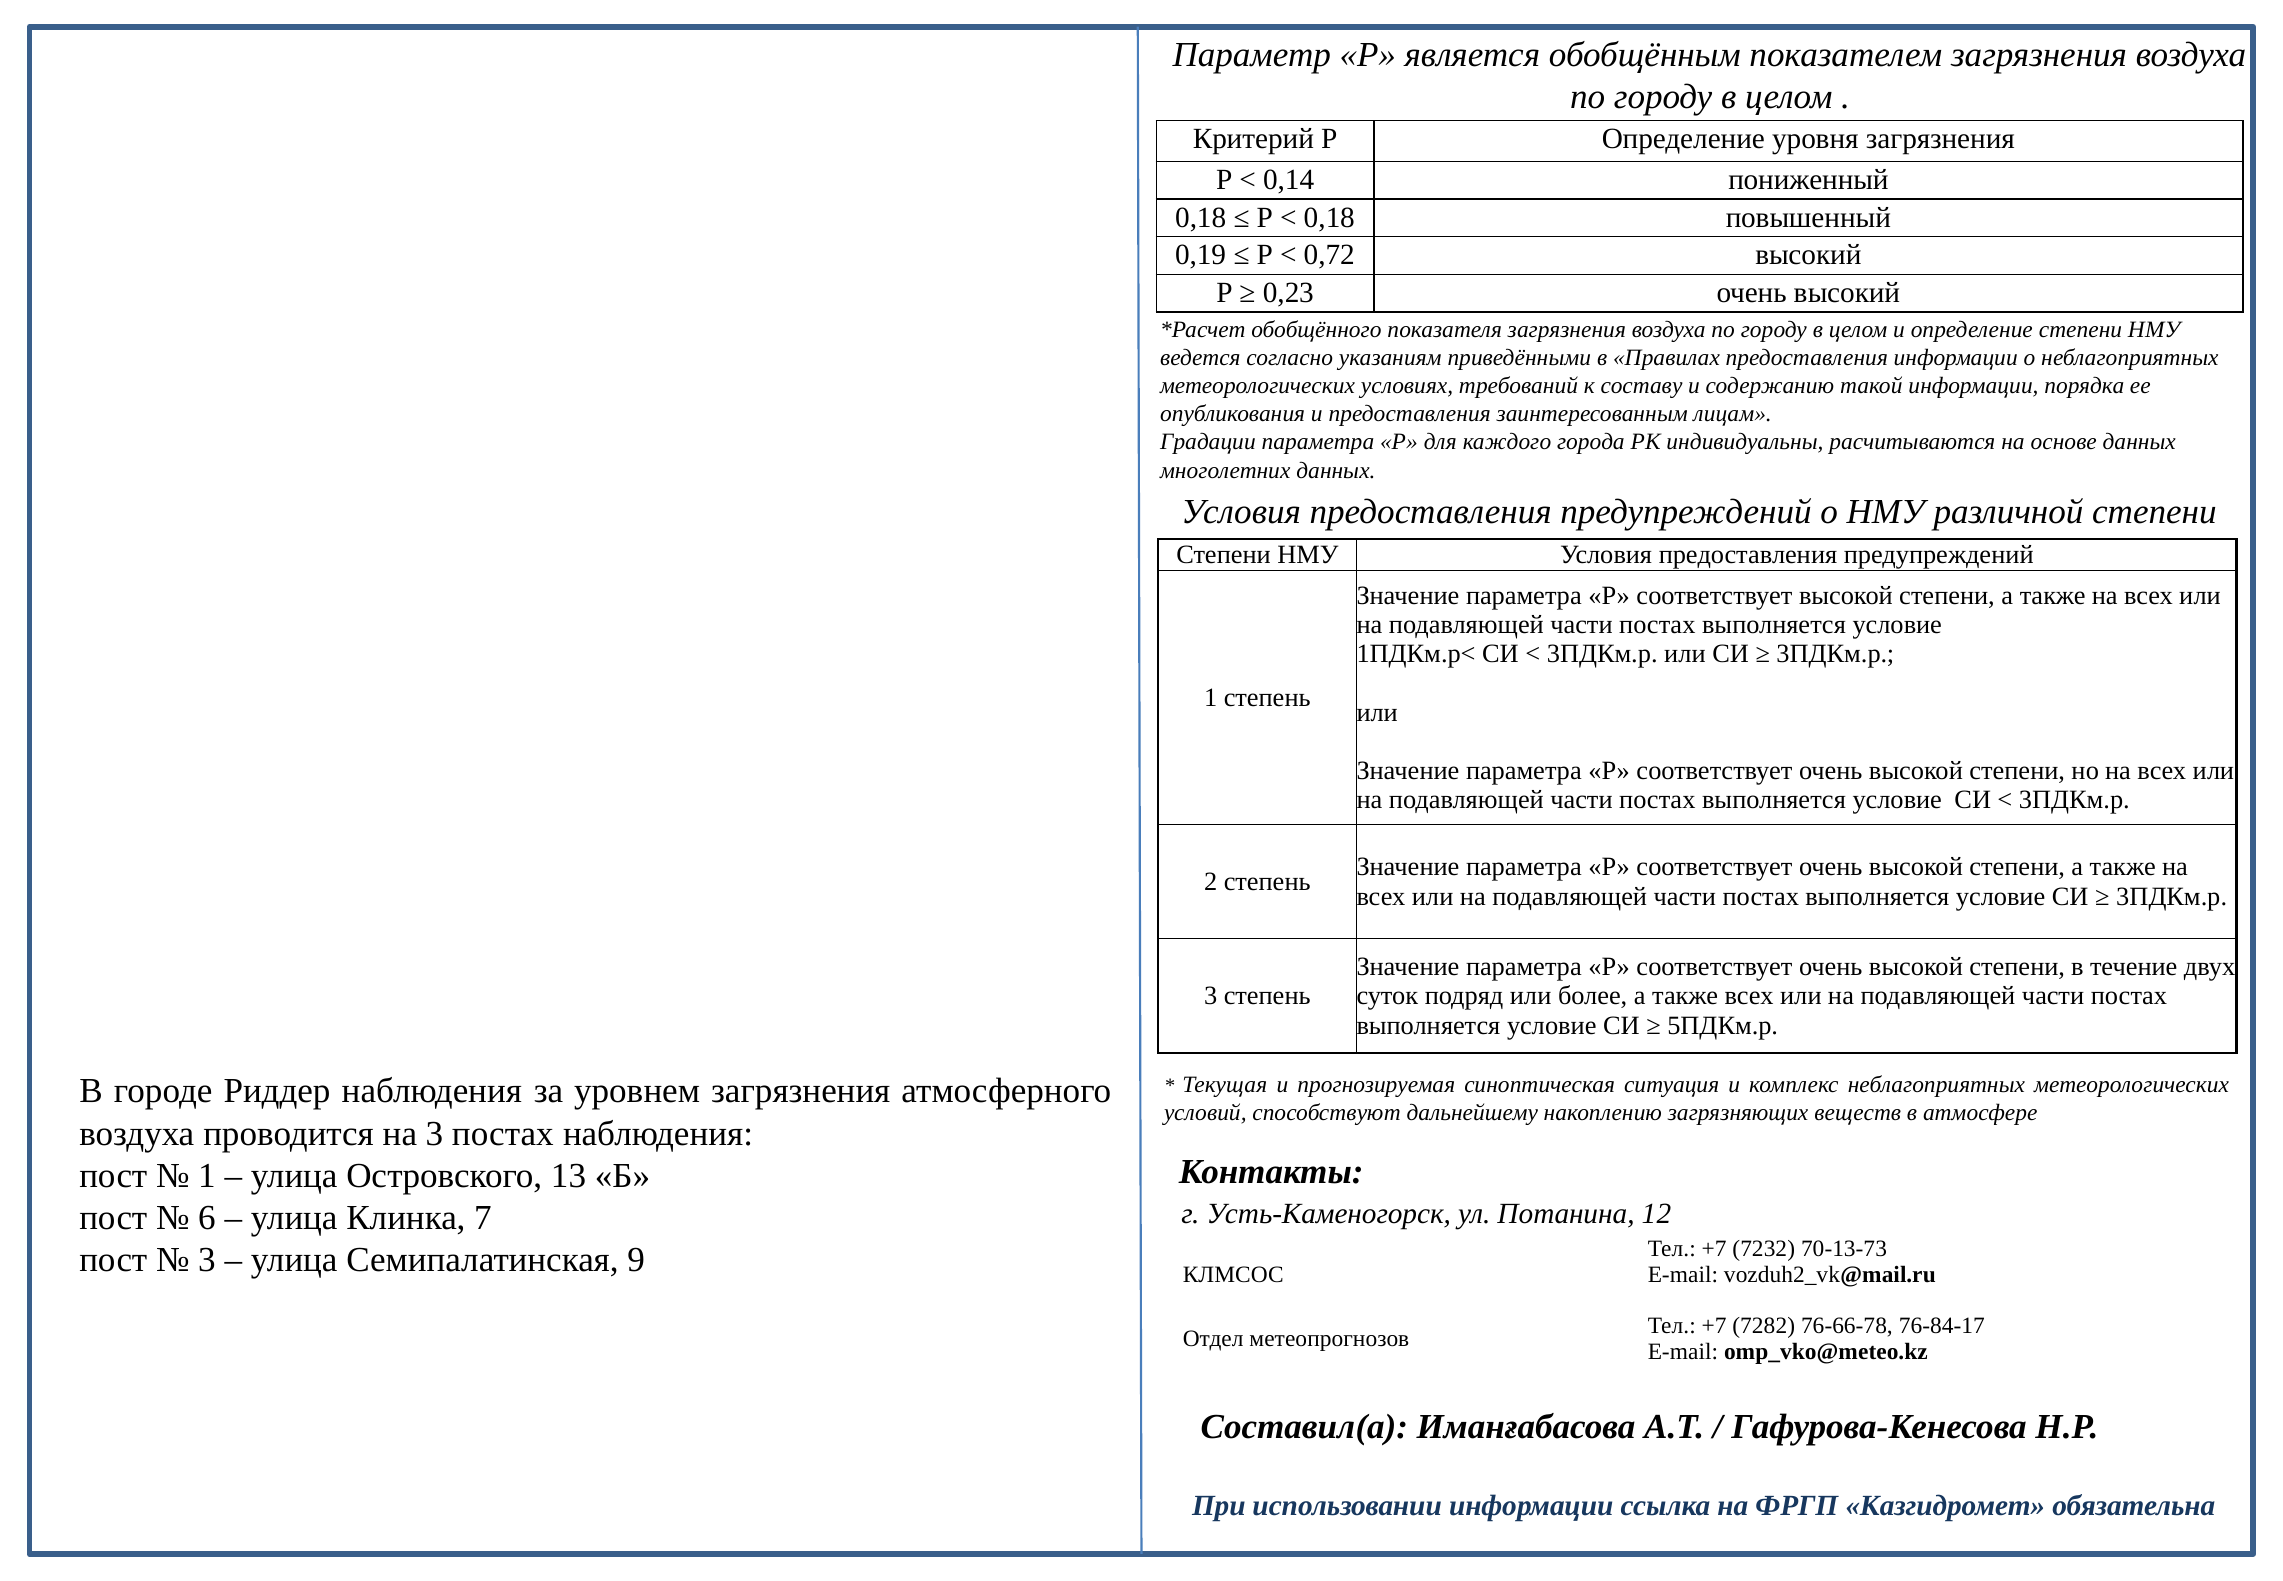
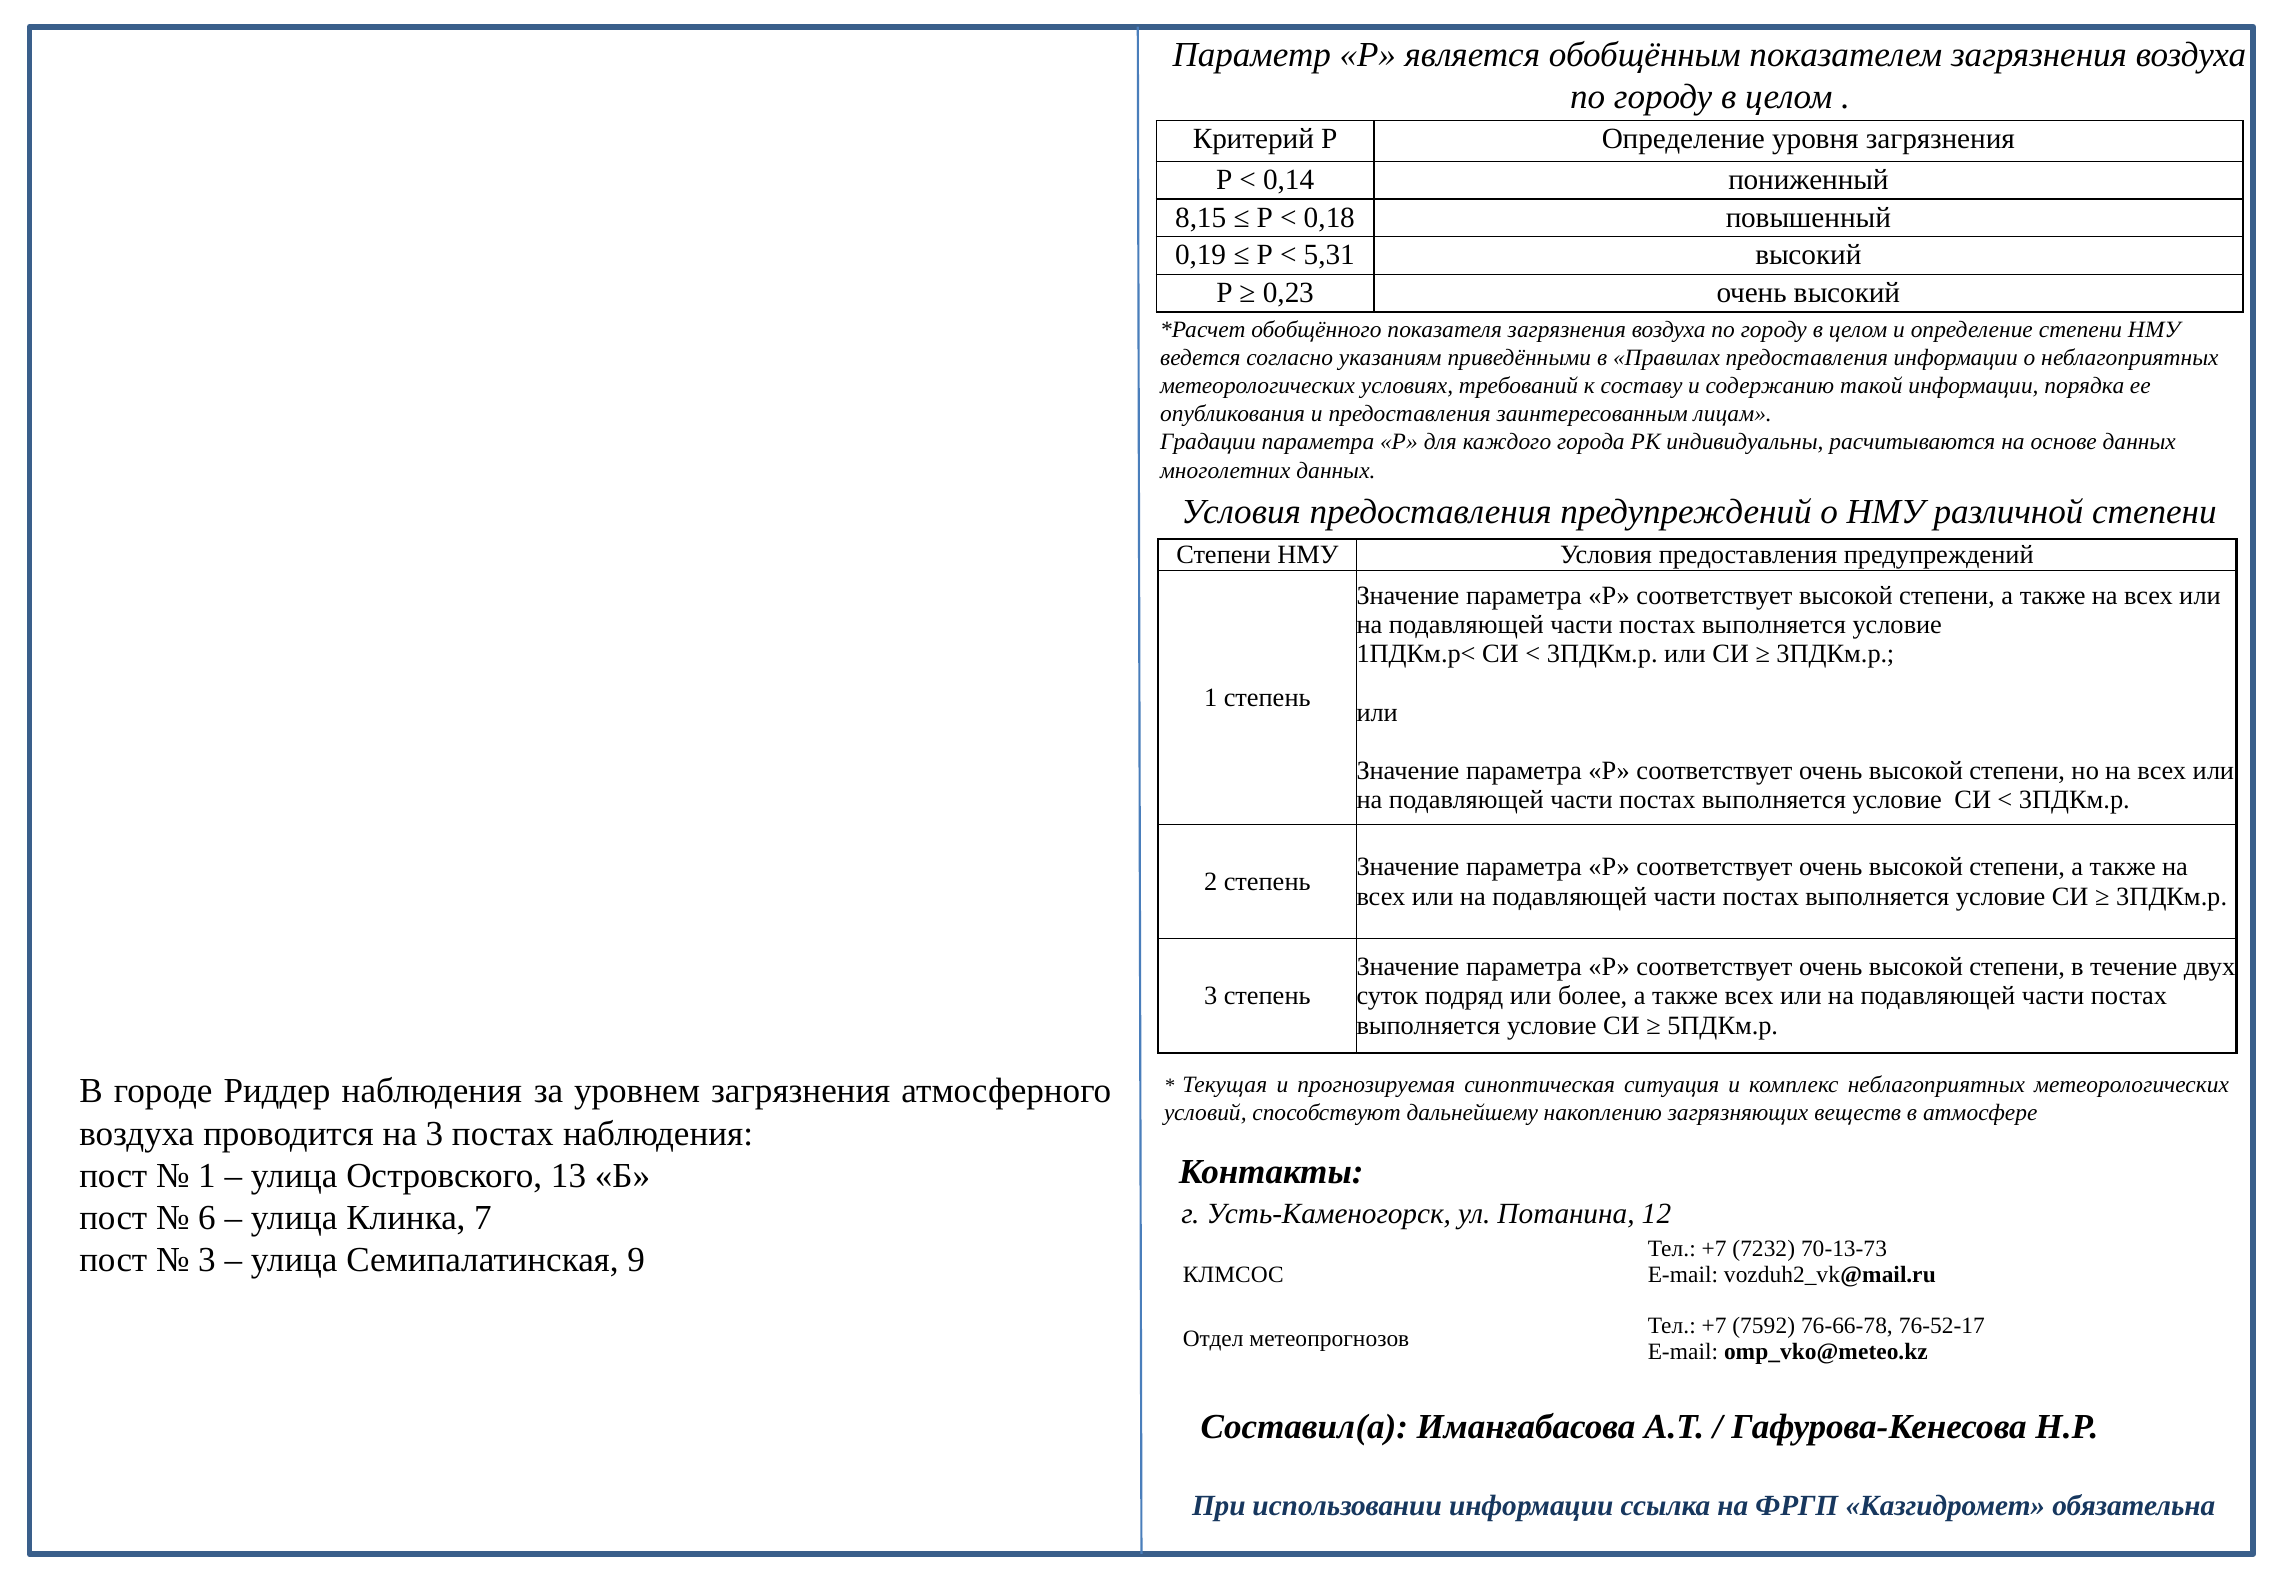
0,18 at (1201, 217): 0,18 -> 8,15
0,72: 0,72 -> 5,31
7282: 7282 -> 7592
76-84-17: 76-84-17 -> 76-52-17
